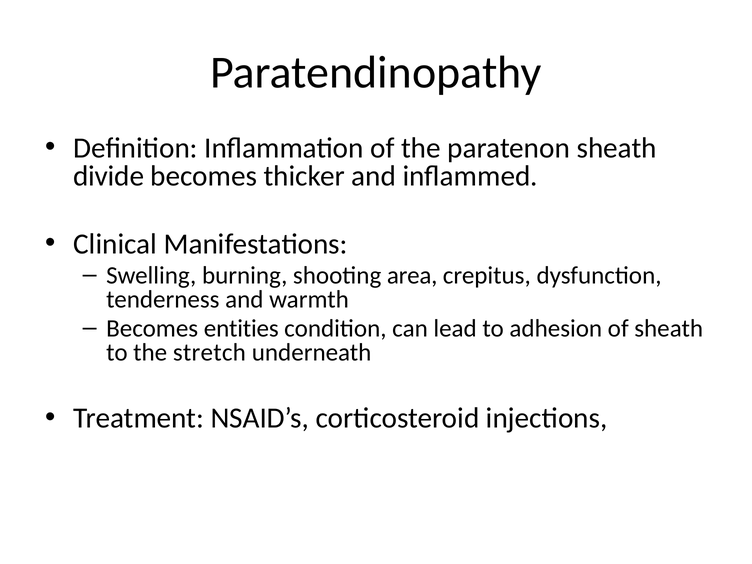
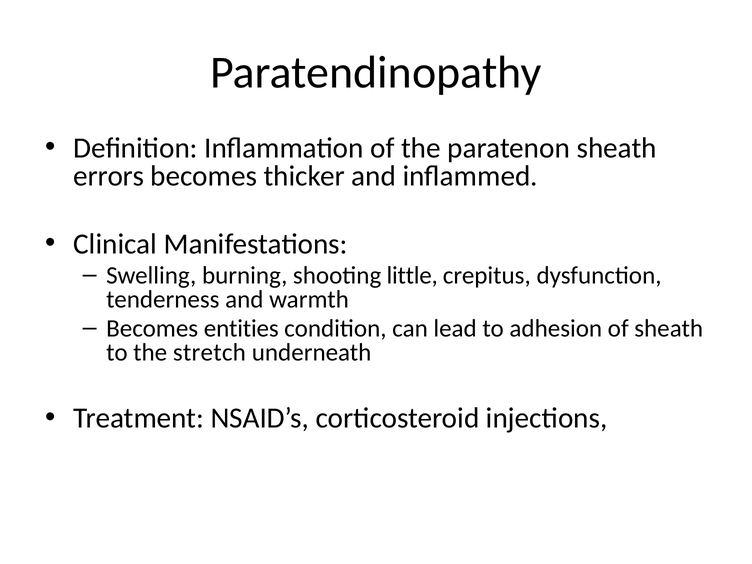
divide: divide -> errors
area: area -> little
